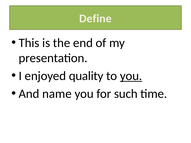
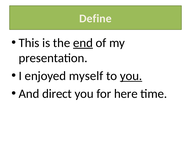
end underline: none -> present
quality: quality -> myself
name: name -> direct
such: such -> here
